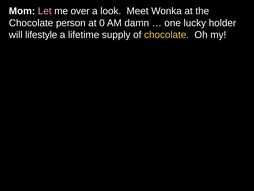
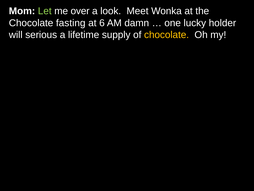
Let colour: pink -> light green
person: person -> fasting
0: 0 -> 6
lifestyle: lifestyle -> serious
